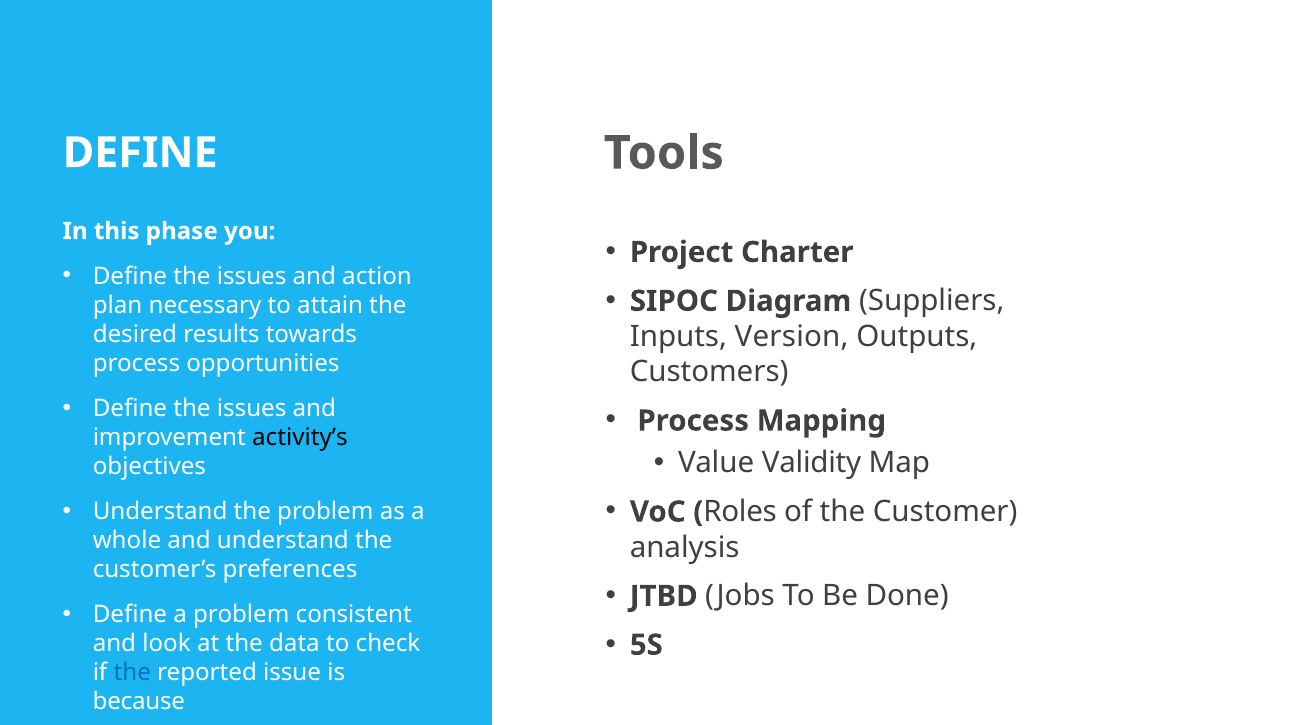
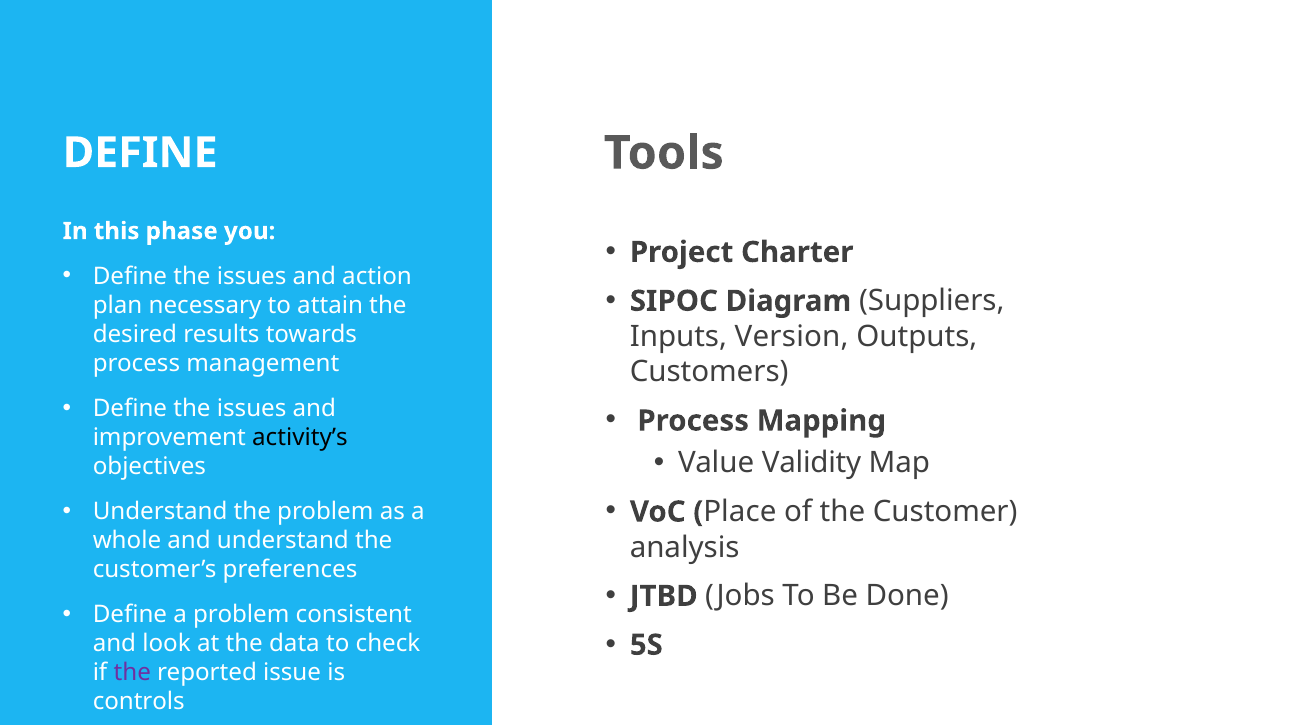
opportunities: opportunities -> management
Roles: Roles -> Place
the at (132, 673) colour: blue -> purple
because: because -> controls
